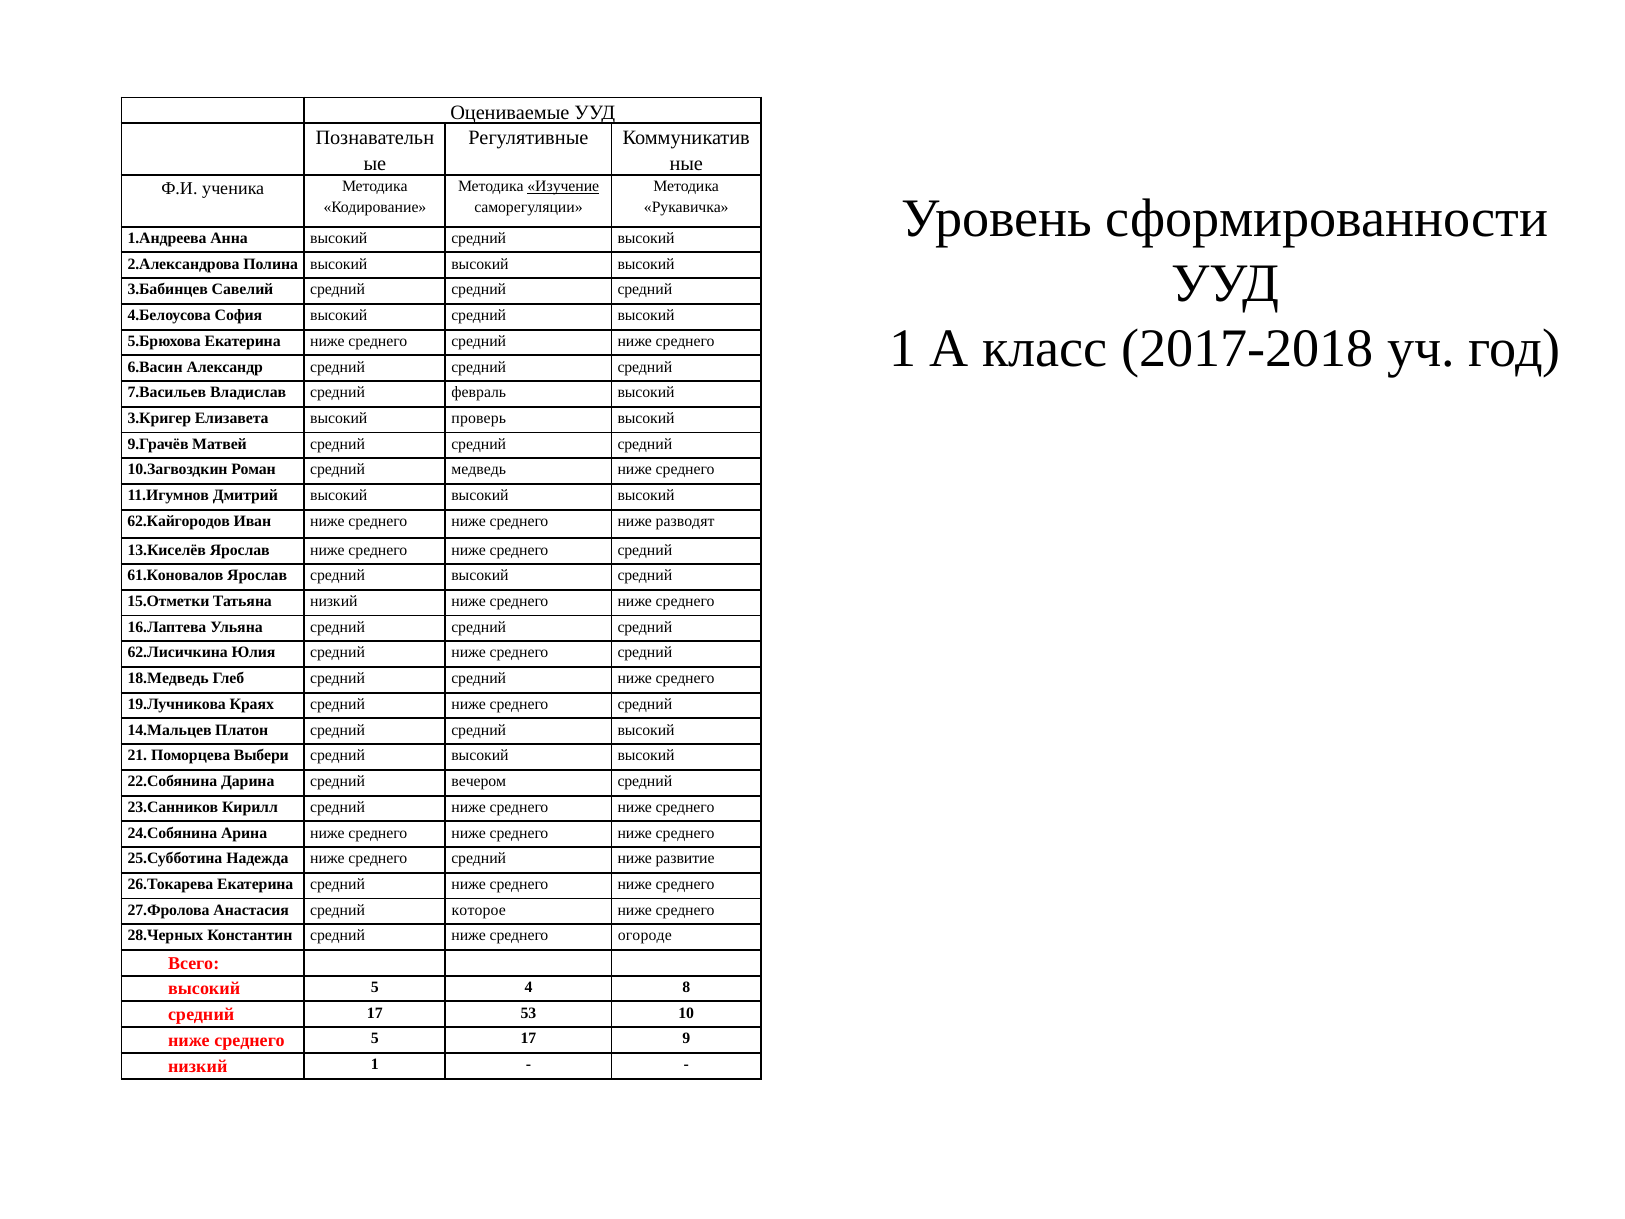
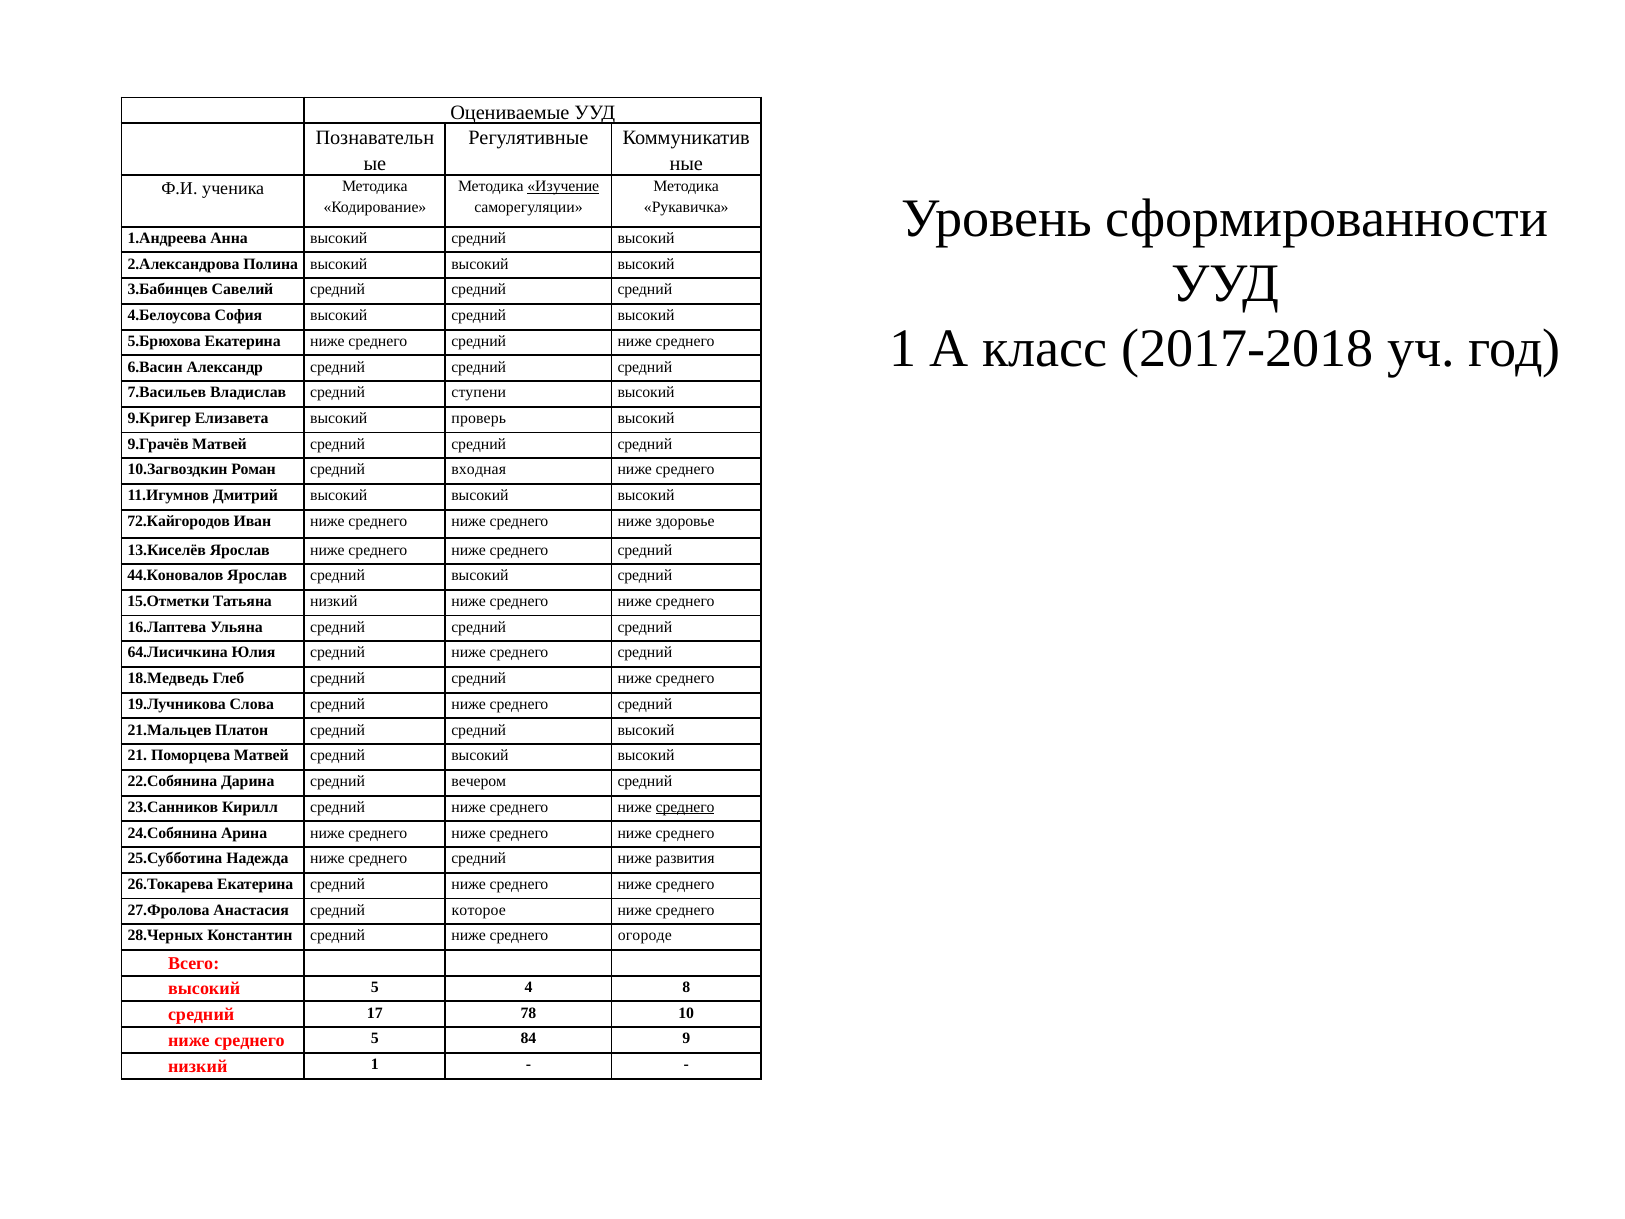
февраль: февраль -> ступени
3.Кригер: 3.Кригер -> 9.Кригер
медведь: медведь -> входная
62.Кайгородов: 62.Кайгородов -> 72.Кайгородов
разводят: разводят -> здоровье
61.Коновалов: 61.Коновалов -> 44.Коновалов
62.Лисичкина: 62.Лисичкина -> 64.Лисичкина
Краях: Краях -> Слова
14.Мальцев: 14.Мальцев -> 21.Мальцев
Поморцева Выбери: Выбери -> Матвей
среднего at (685, 807) underline: none -> present
развитие: развитие -> развития
53: 53 -> 78
5 17: 17 -> 84
